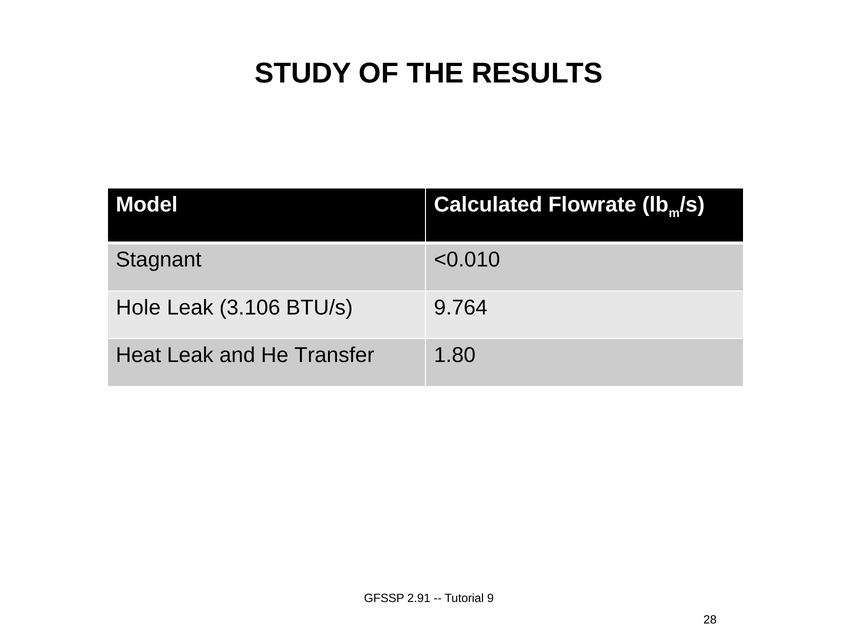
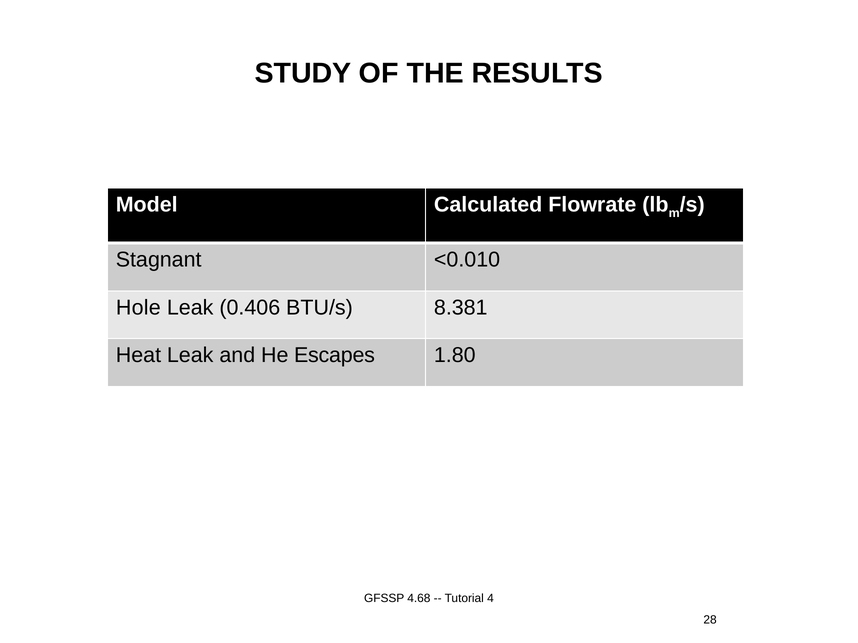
3.106: 3.106 -> 0.406
9.764: 9.764 -> 8.381
Transfer: Transfer -> Escapes
2.91: 2.91 -> 4.68
9: 9 -> 4
